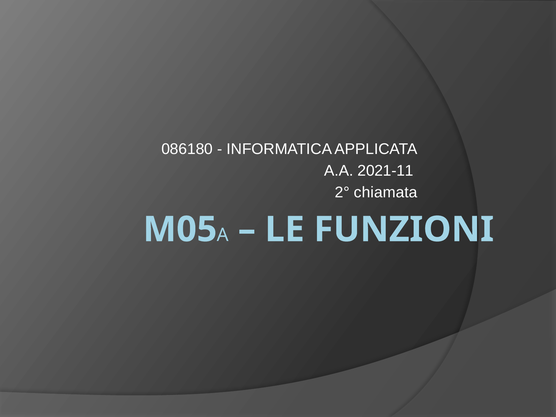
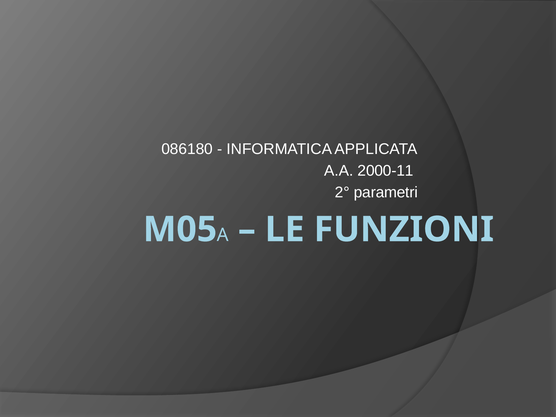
2021-11: 2021-11 -> 2000-11
chiamata: chiamata -> parametri
